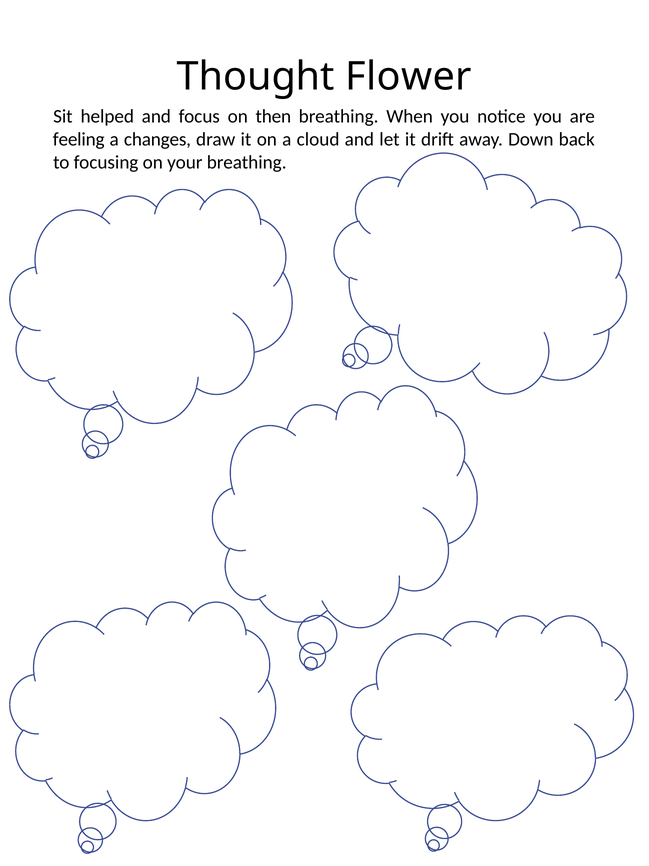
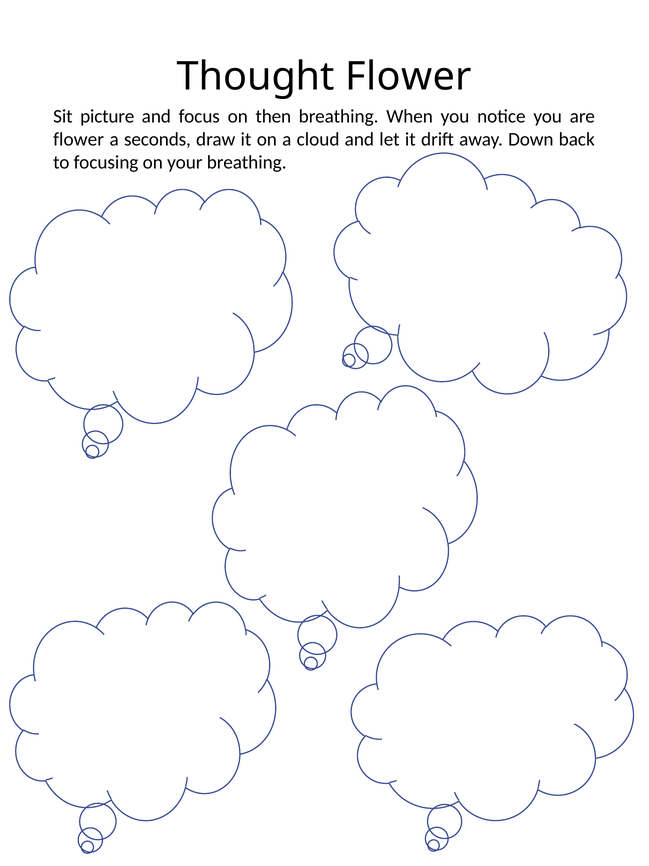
helped: helped -> picture
feeling at (79, 139): feeling -> flower
changes: changes -> seconds
